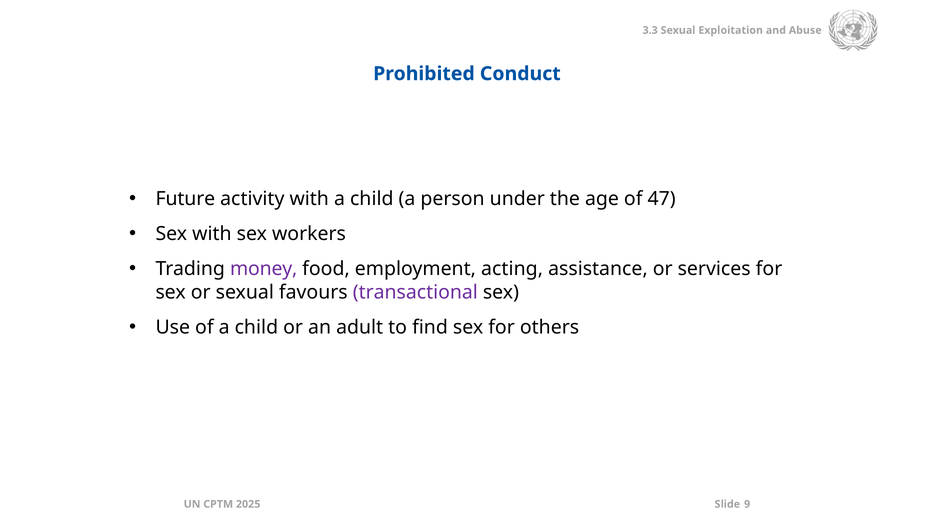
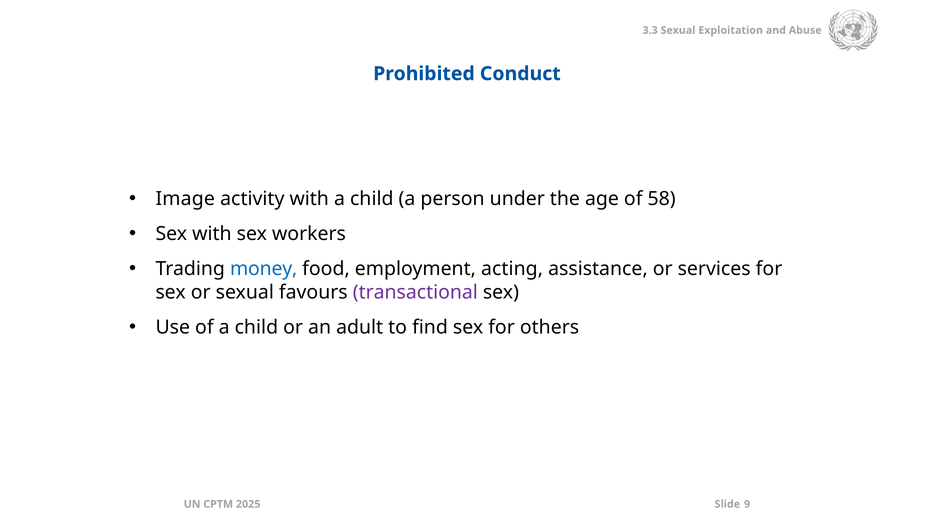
Future: Future -> Image
47: 47 -> 58
money colour: purple -> blue
